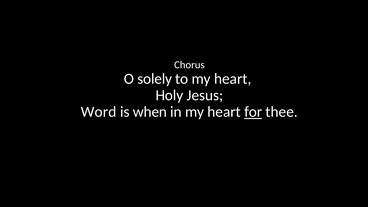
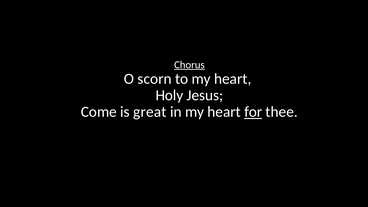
Chorus underline: none -> present
solely: solely -> scorn
Word: Word -> Come
when: when -> great
